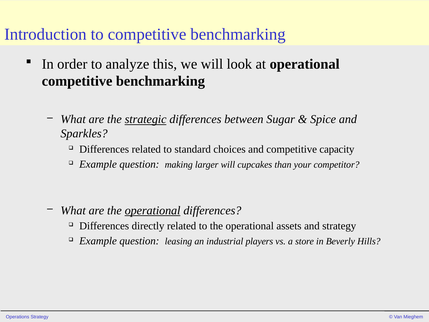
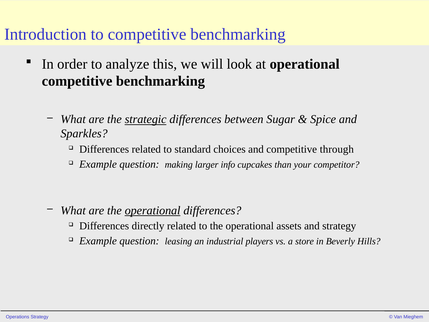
capacity: capacity -> through
larger will: will -> info
